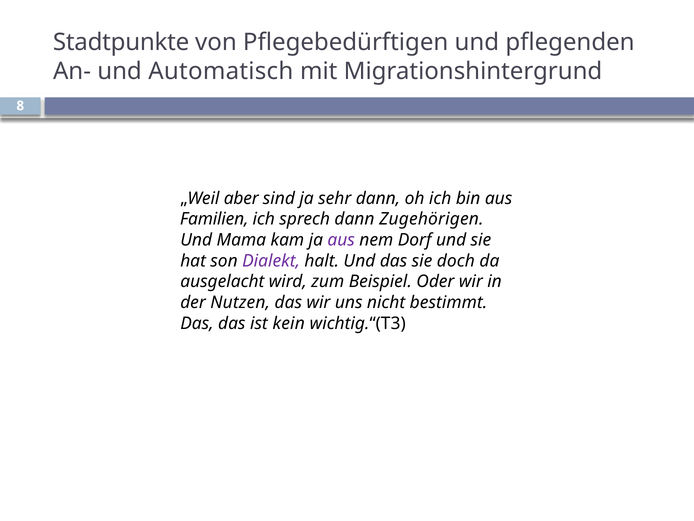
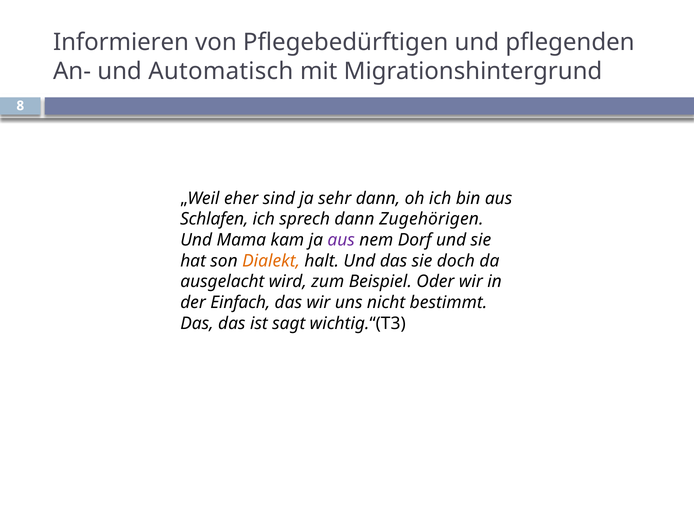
Stadtpunkte: Stadtpunkte -> Informieren
aber: aber -> eher
Familien: Familien -> Schlafen
Dialekt colour: purple -> orange
Nutzen: Nutzen -> Einfach
kein: kein -> sagt
